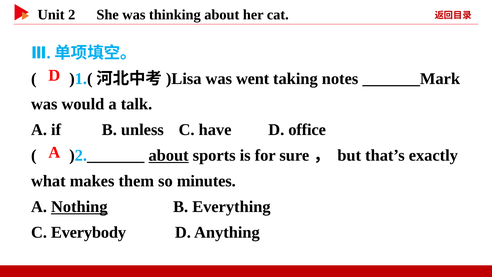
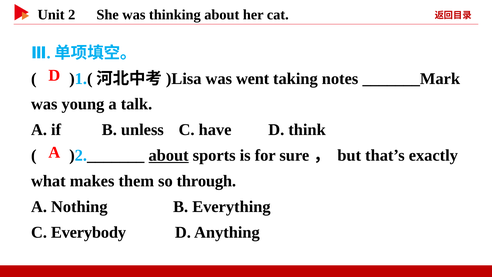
would: would -> young
office: office -> think
minutes: minutes -> through
Nothing underline: present -> none
